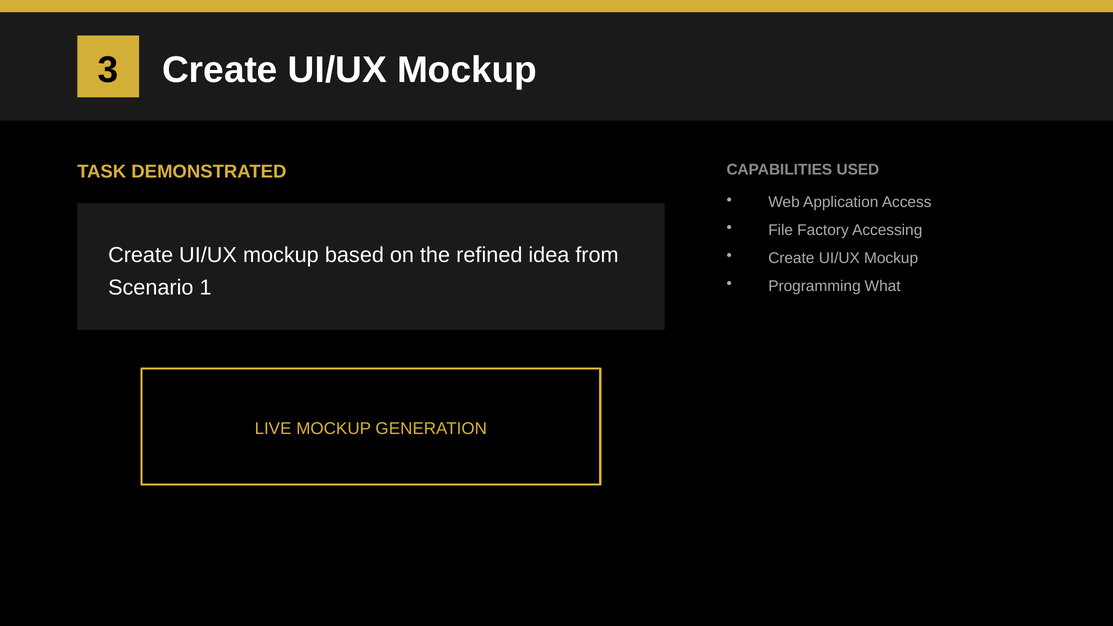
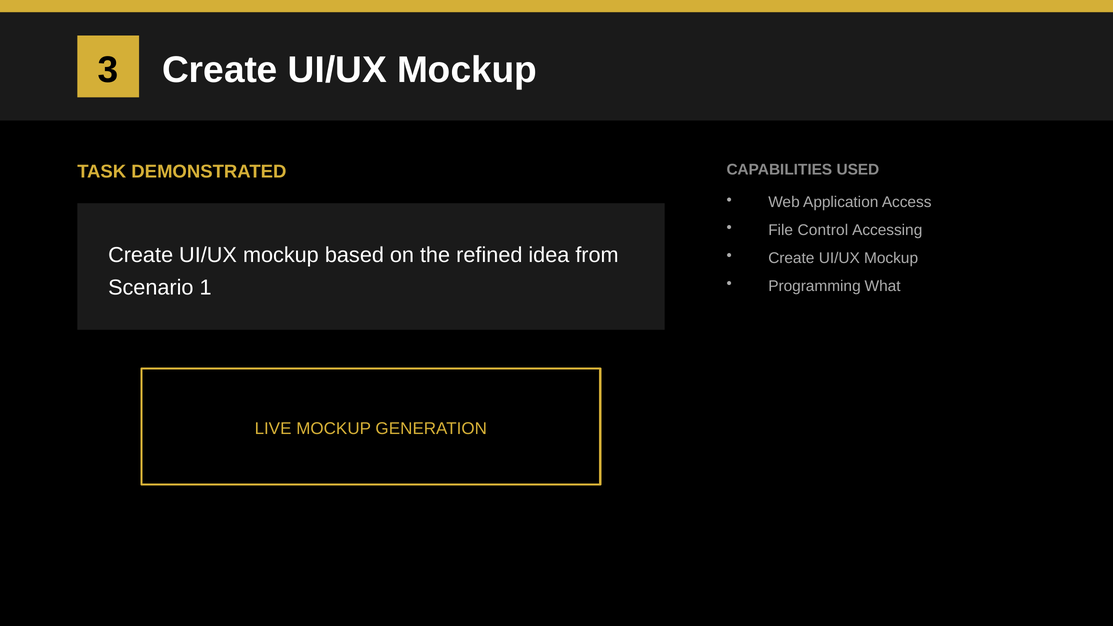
Factory: Factory -> Control
